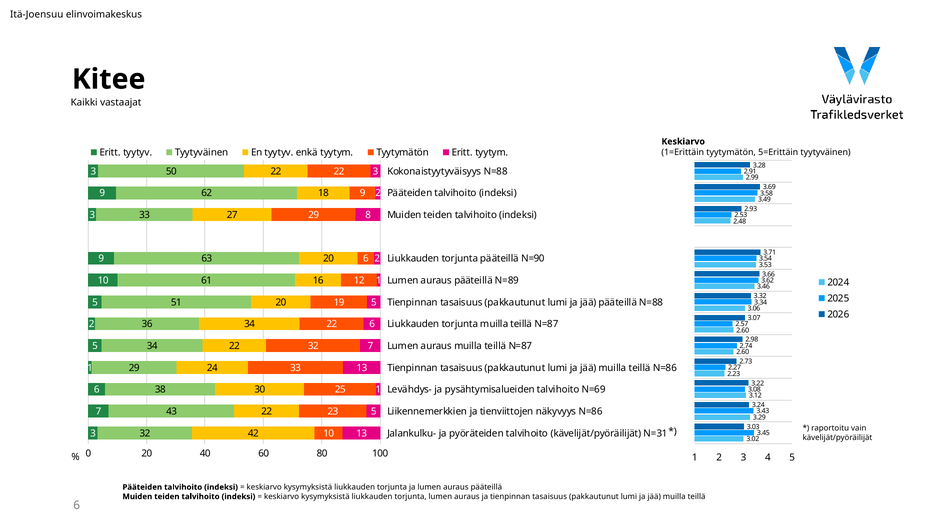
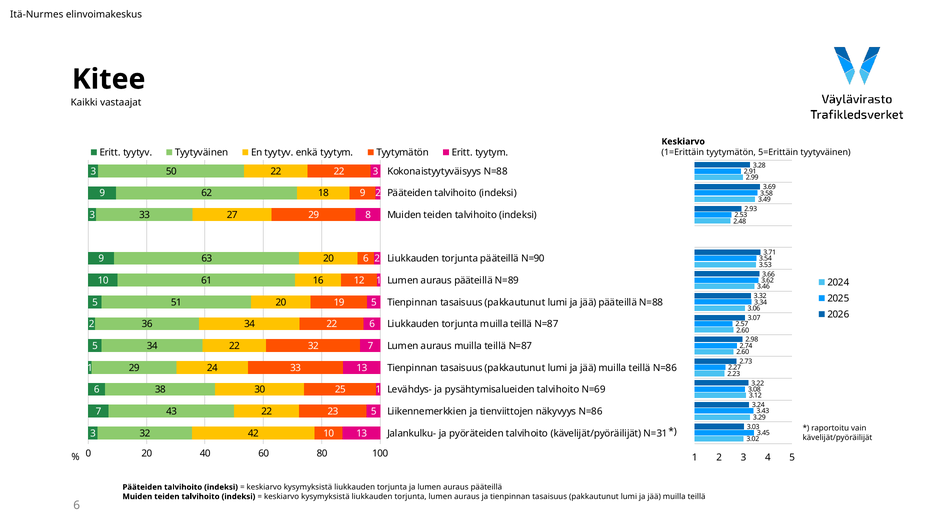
Itä-Joensuu: Itä-Joensuu -> Itä-Nurmes
